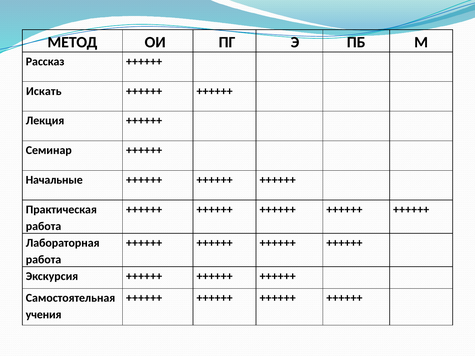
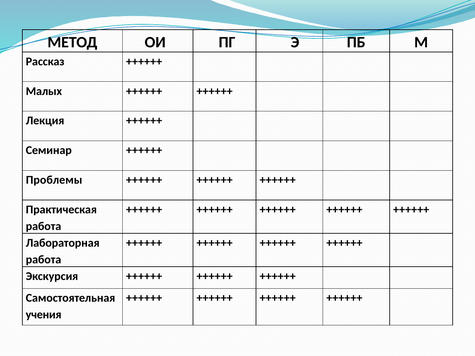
Искать: Искать -> Малых
Начальные: Начальные -> Проблемы
